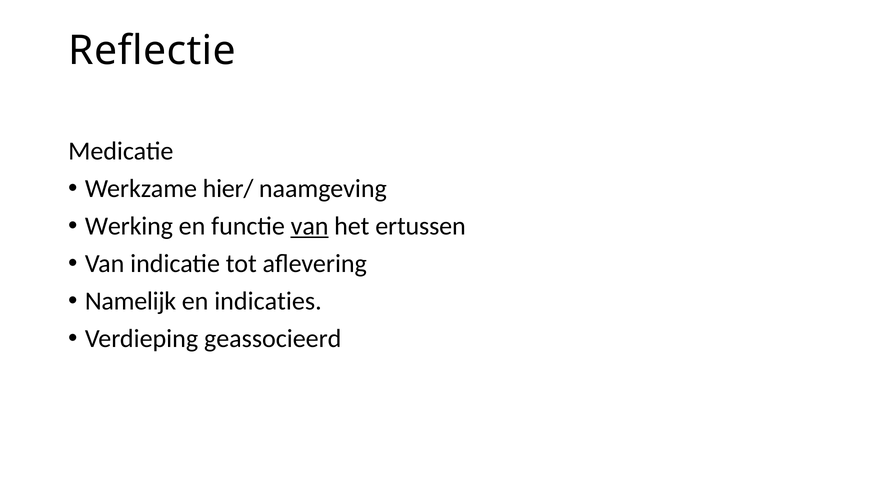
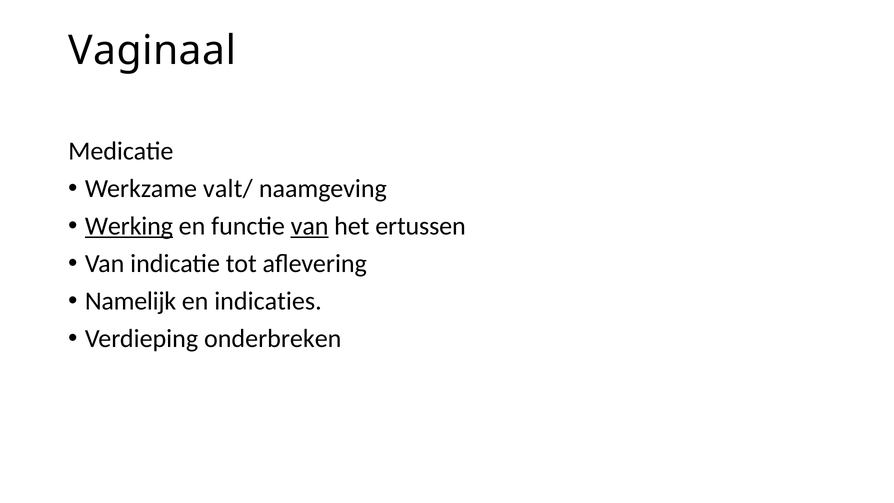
Reflectie: Reflectie -> Vaginaal
hier/: hier/ -> valt/
Werking underline: none -> present
geassocieerd: geassocieerd -> onderbreken
